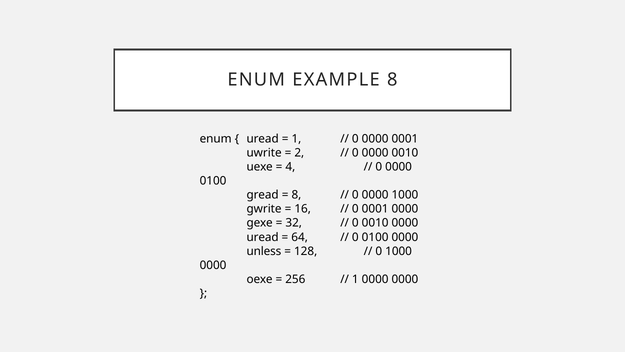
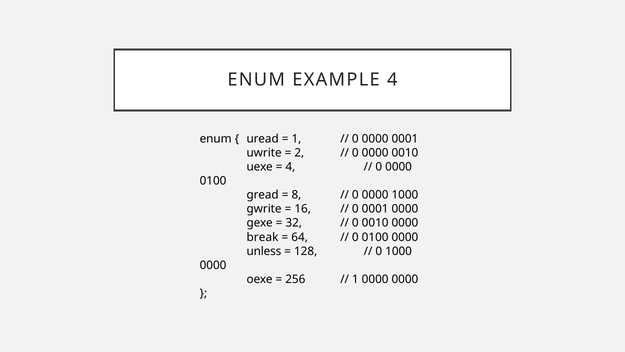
EXAMPLE 8: 8 -> 4
uread at (263, 237): uread -> break
